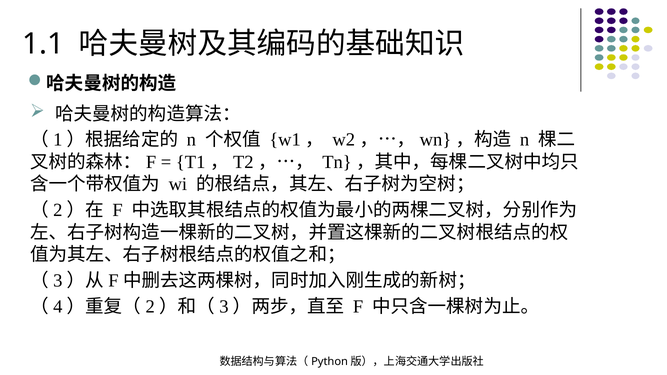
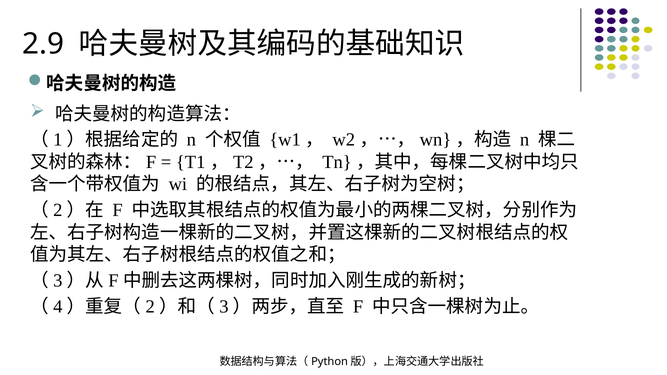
1.1: 1.1 -> 2.9
